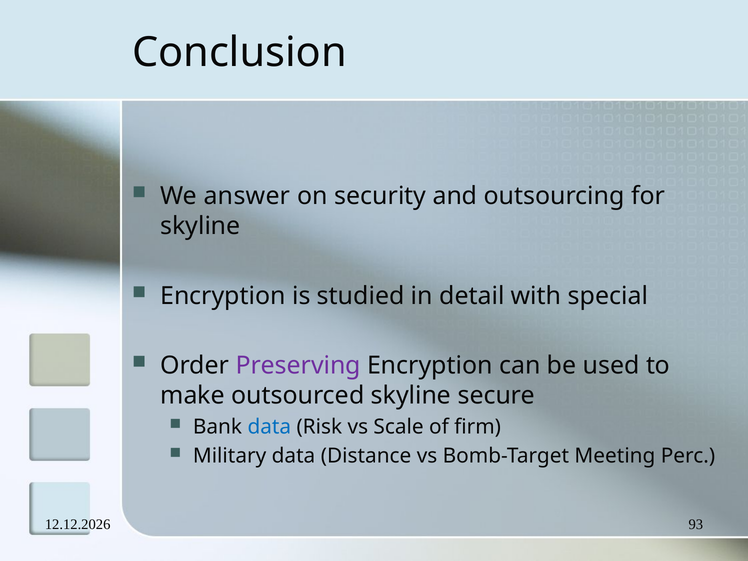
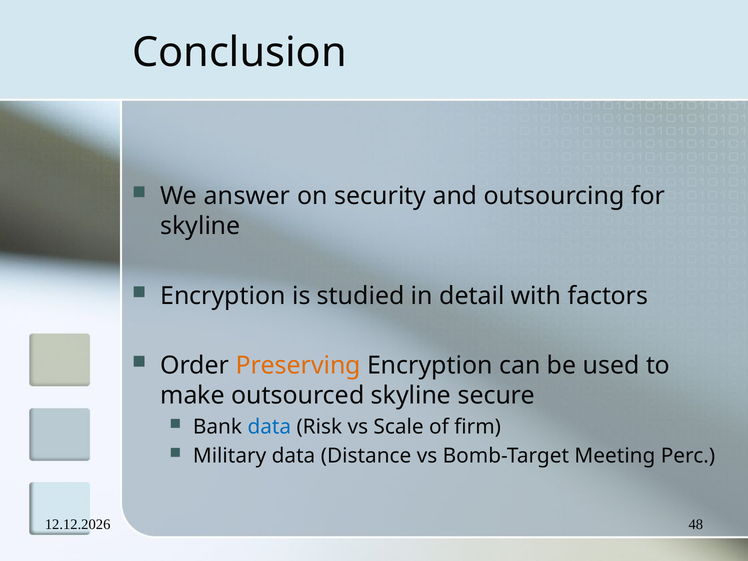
special: special -> factors
Preserving colour: purple -> orange
93: 93 -> 48
